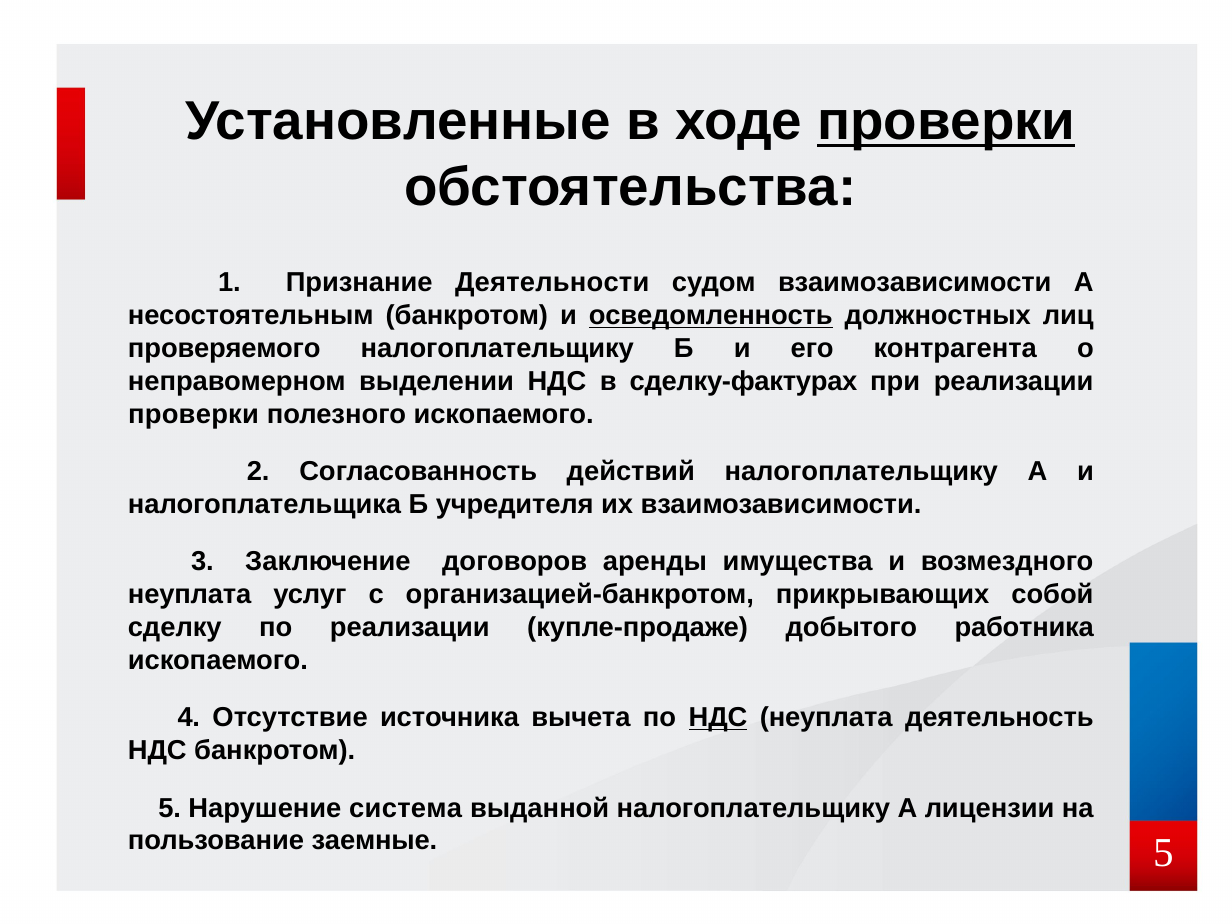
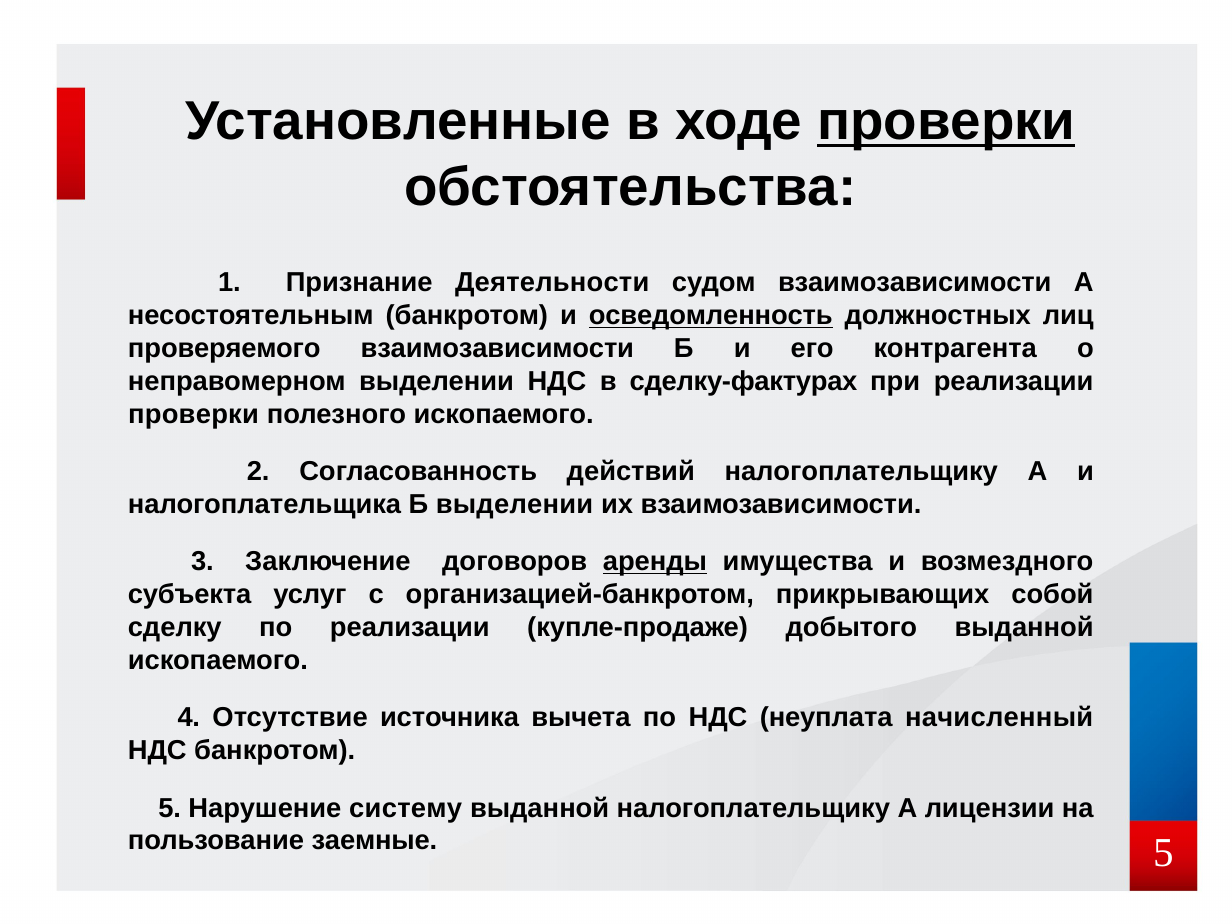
проверяемого налогоплательщику: налогоплательщику -> взаимозависимости
Б учредителя: учредителя -> выделении
аренды underline: none -> present
неуплата at (190, 595): неуплата -> субъекта
добытого работника: работника -> выданной
НДС at (718, 718) underline: present -> none
деятельность: деятельность -> начисленный
система: система -> систему
